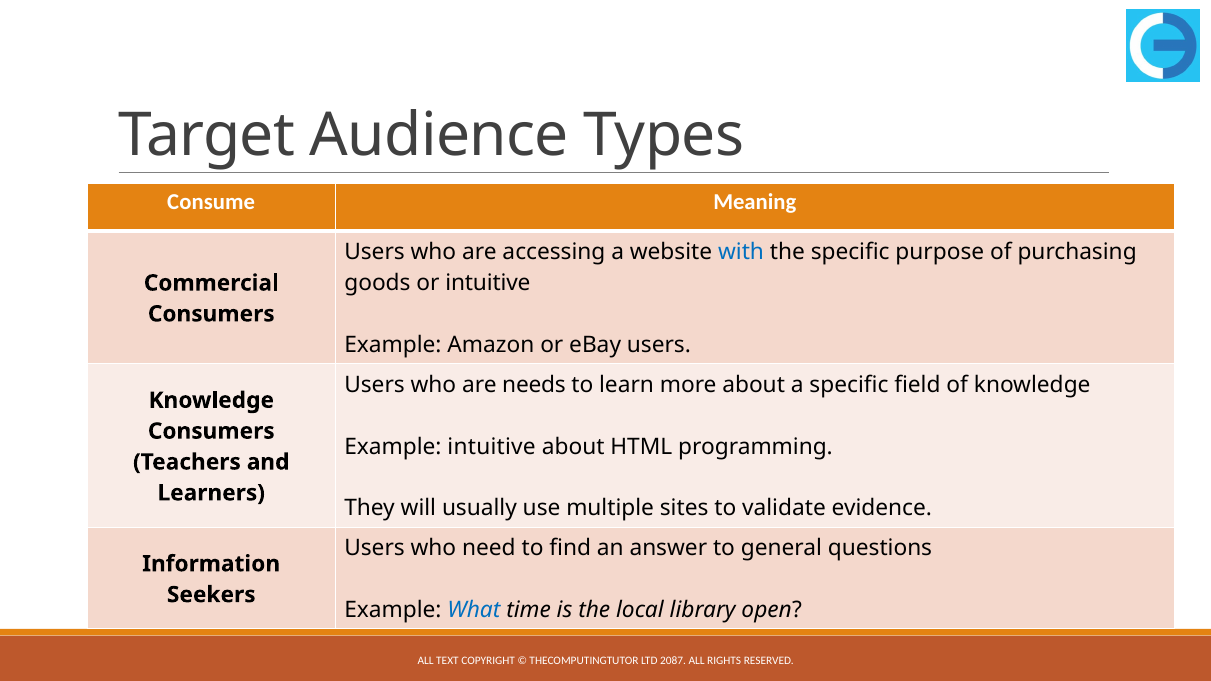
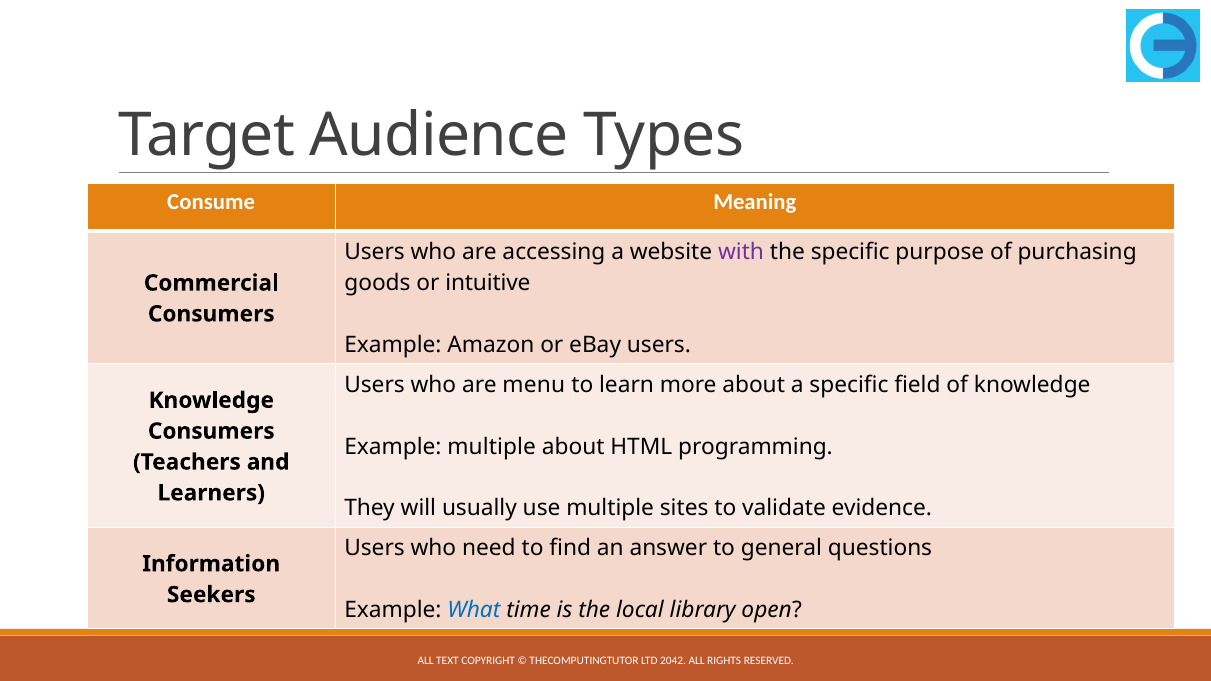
with colour: blue -> purple
needs: needs -> menu
Example intuitive: intuitive -> multiple
2087: 2087 -> 2042
